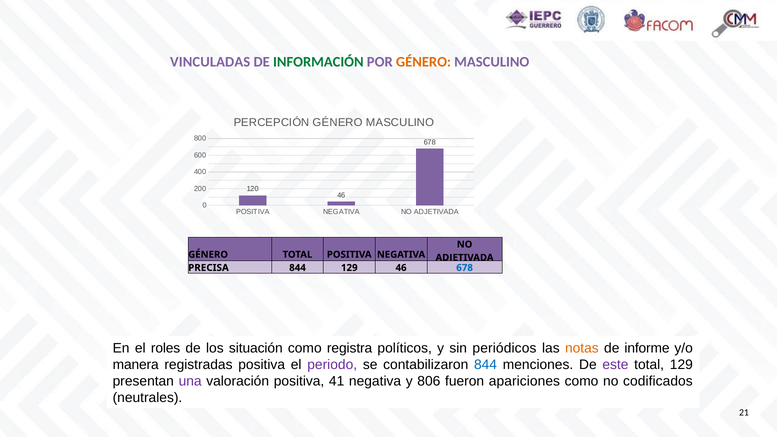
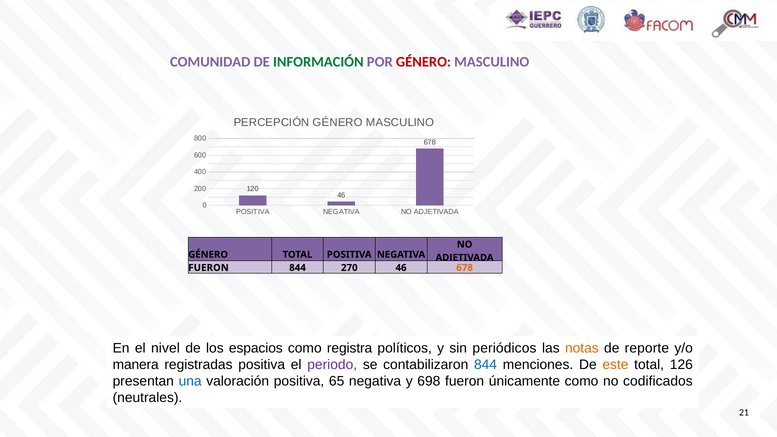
VINCULADAS: VINCULADAS -> COMUNIDAD
GÉNERO at (423, 62) colour: orange -> red
PRECISA at (208, 268): PRECISA -> FUERON
844 129: 129 -> 270
678 at (465, 268) colour: blue -> orange
roles: roles -> nivel
situación: situación -> espacios
informe: informe -> reporte
este colour: purple -> orange
total 129: 129 -> 126
una colour: purple -> blue
41: 41 -> 65
806: 806 -> 698
apariciones: apariciones -> únicamente
